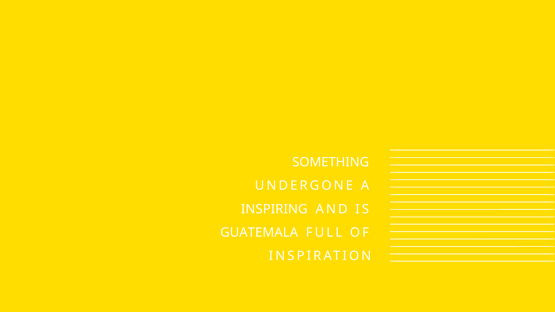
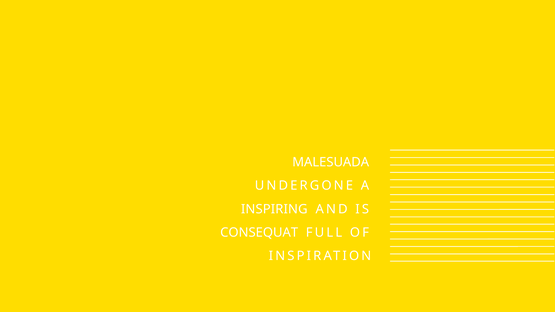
SOMETHING: SOMETHING -> MALESUADA
GUATEMALA: GUATEMALA -> CONSEQUAT
